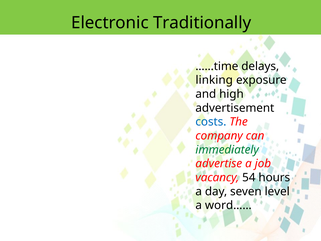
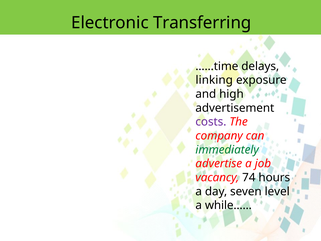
Traditionally: Traditionally -> Transferring
costs colour: blue -> purple
54: 54 -> 74
word……: word…… -> while……
